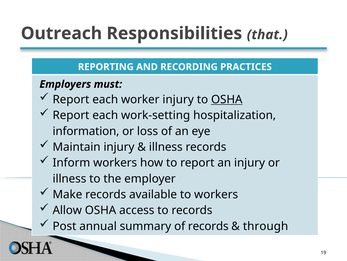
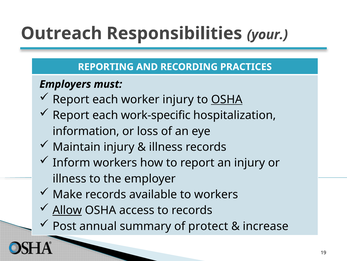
that: that -> your
work-setting: work-setting -> work-specific
Allow underline: none -> present
of records: records -> protect
through: through -> increase
